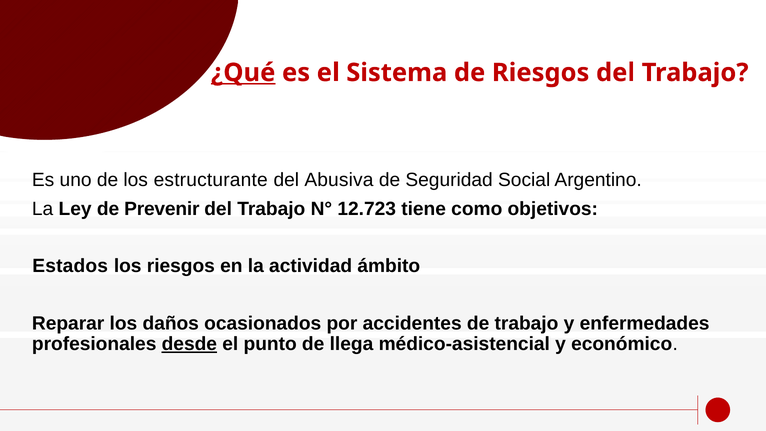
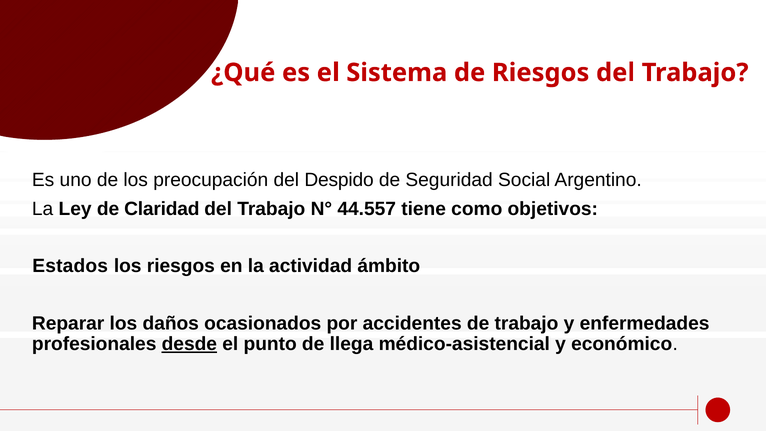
¿Qué underline: present -> none
estructurante: estructurante -> preocupación
Abusiva: Abusiva -> Despido
Prevenir: Prevenir -> Claridad
12.723: 12.723 -> 44.557
